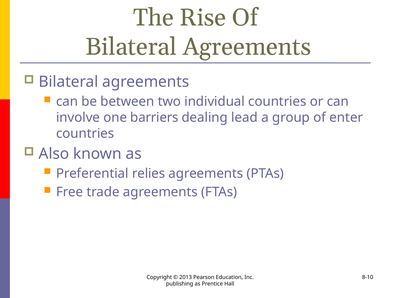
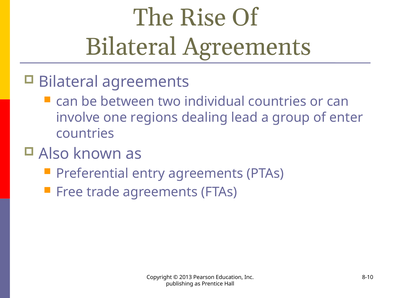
barriers: barriers -> regions
relies: relies -> entry
